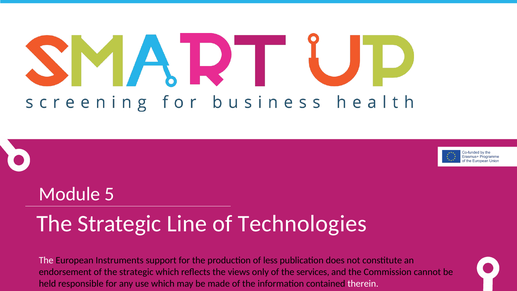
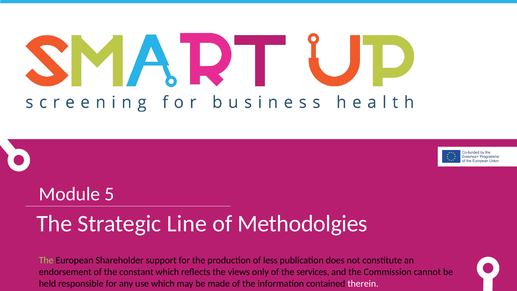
Technologies: Technologies -> Methodolgies
The at (46, 260) colour: white -> light green
Instruments: Instruments -> Shareholder
of the strategic: strategic -> constant
